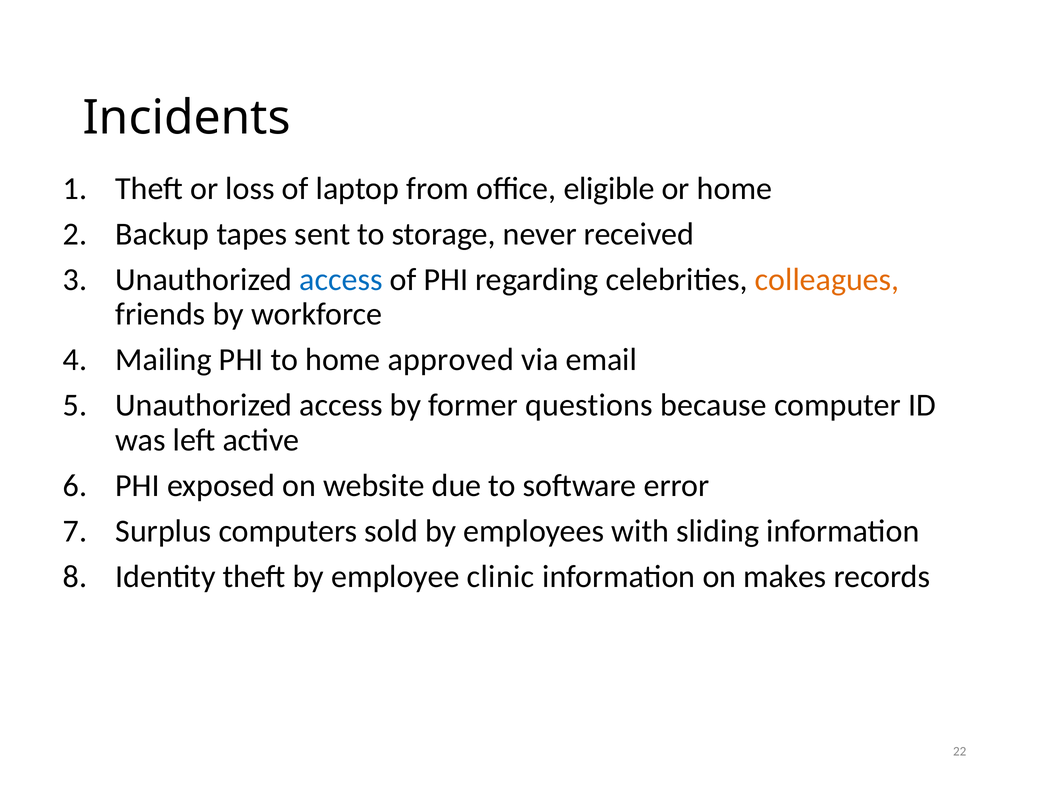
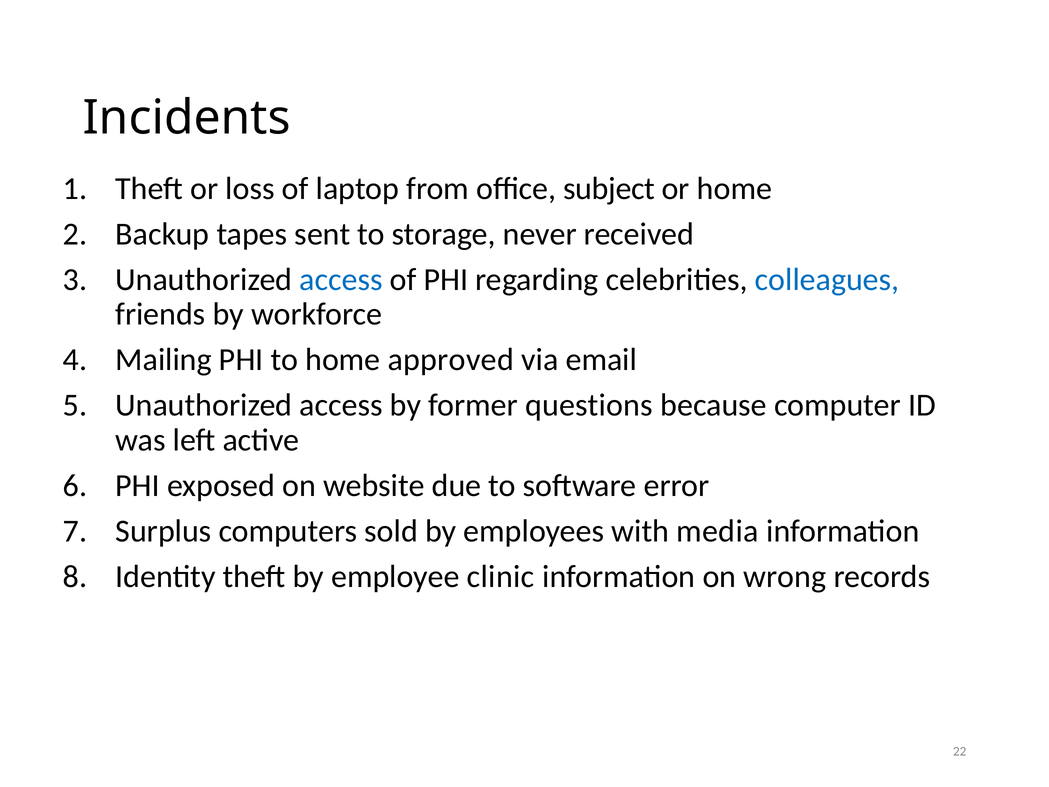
eligible: eligible -> subject
colleagues colour: orange -> blue
sliding: sliding -> media
makes: makes -> wrong
